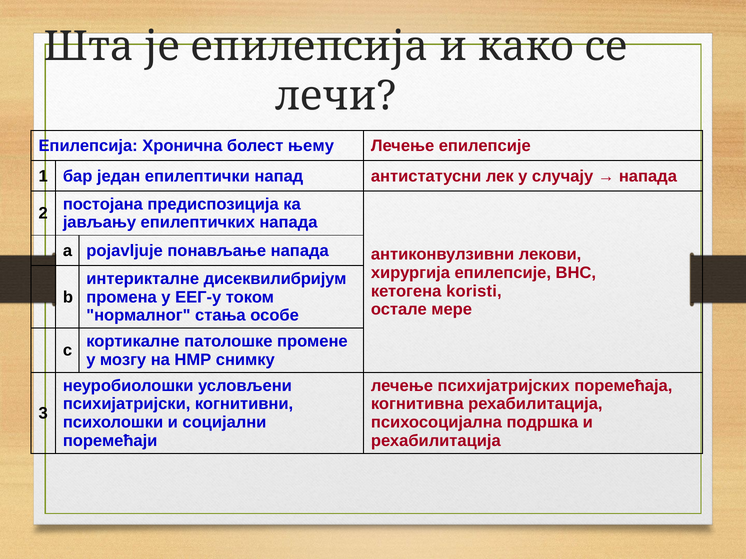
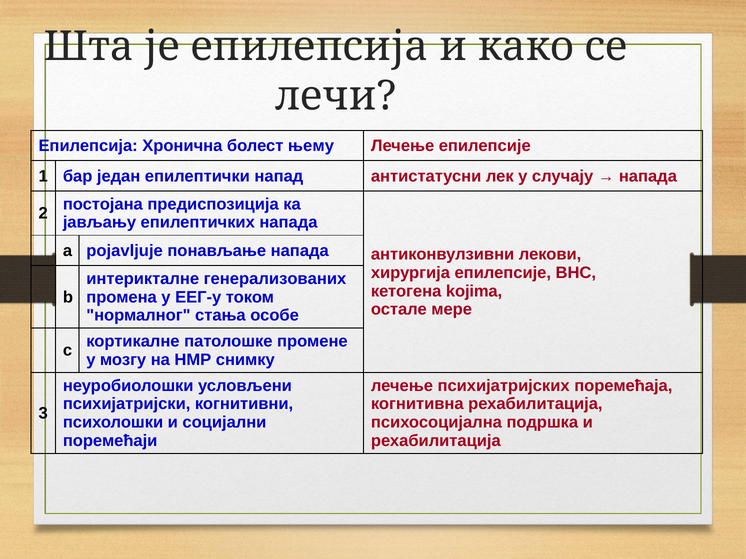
дисеквилибријум: дисеквилибријум -> генерализованих
koristi: koristi -> kojima
